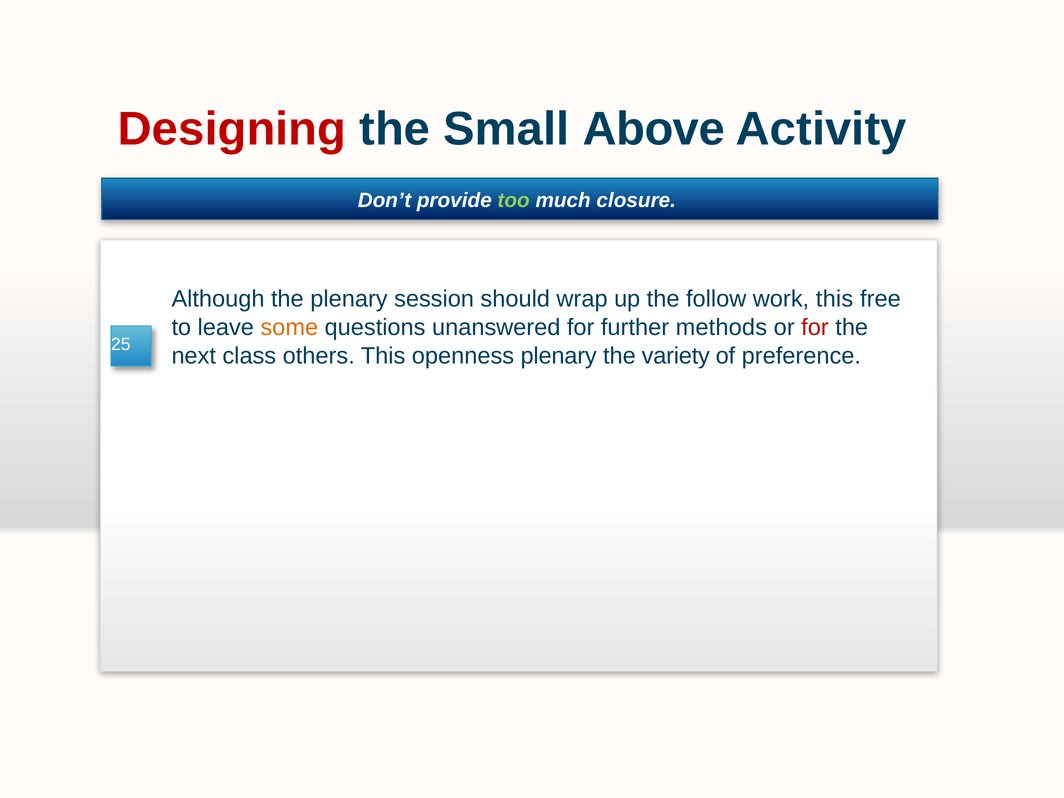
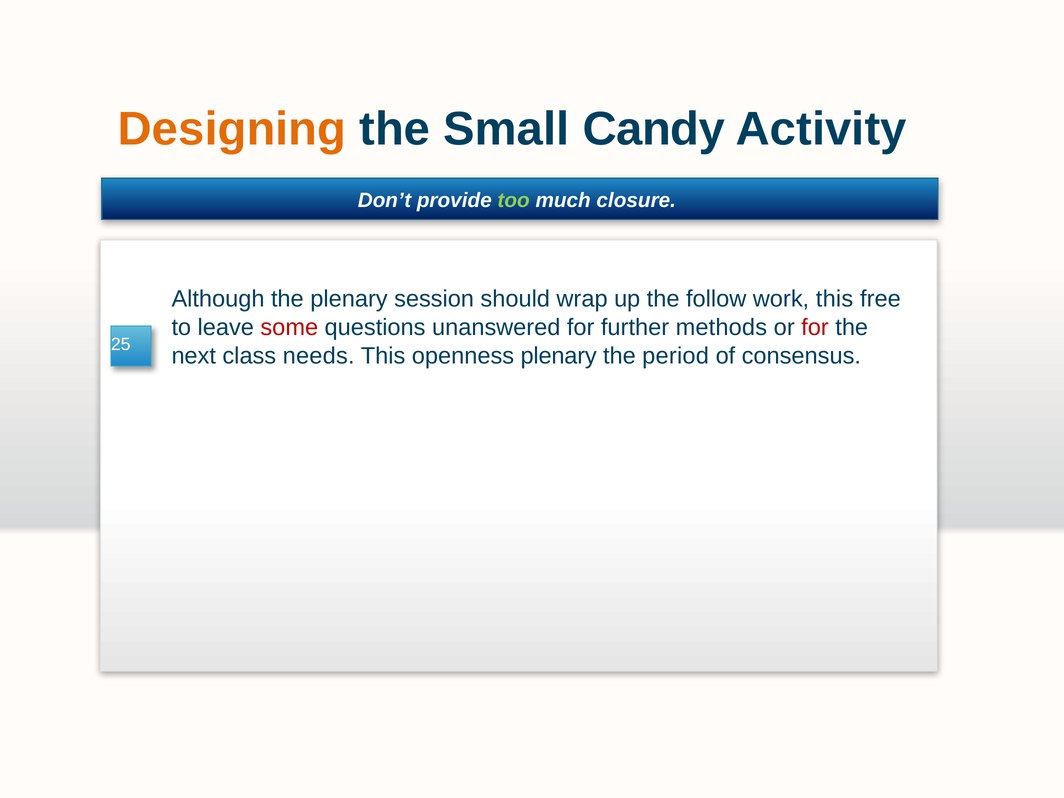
Designing colour: red -> orange
Above: Above -> Candy
some colour: orange -> red
others: others -> needs
variety: variety -> period
preference: preference -> consensus
